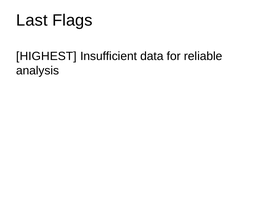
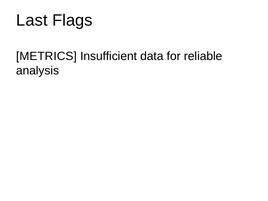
HIGHEST: HIGHEST -> METRICS
